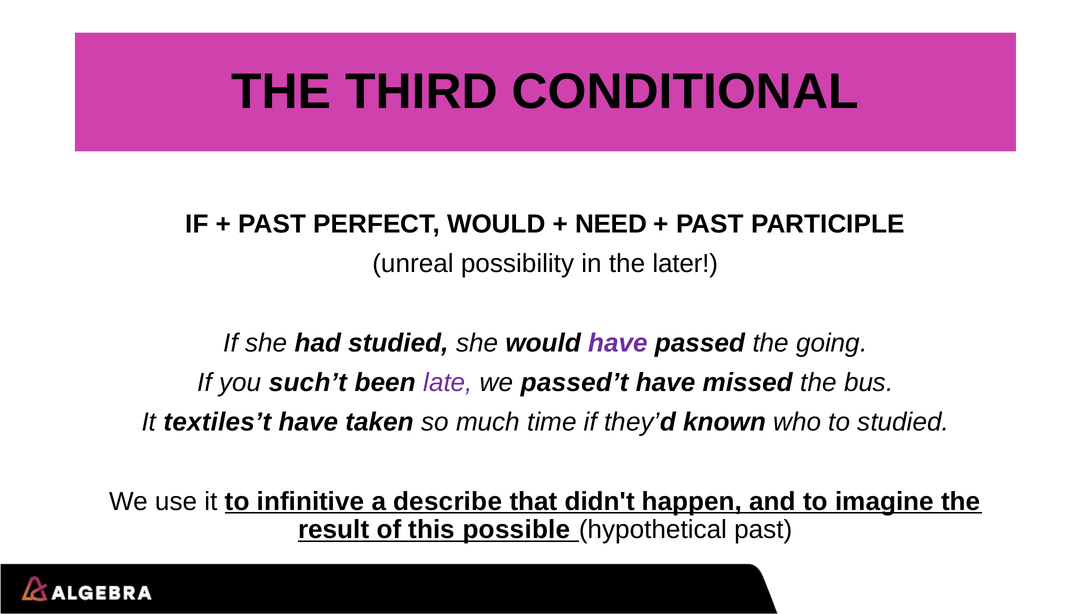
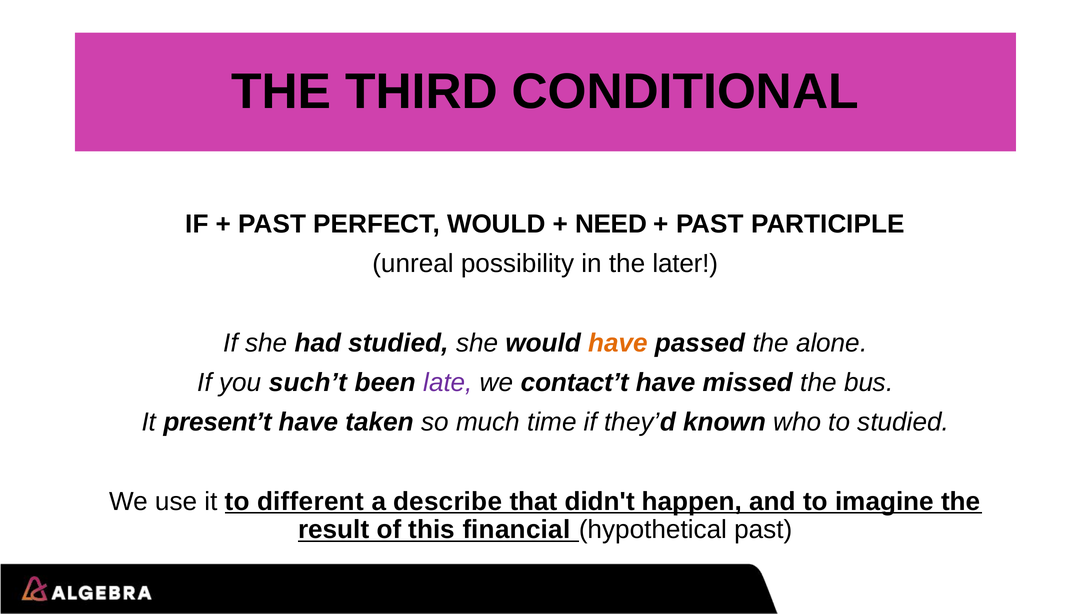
have at (618, 343) colour: purple -> orange
going: going -> alone
passed’t: passed’t -> contact’t
textiles’t: textiles’t -> present’t
infinitive: infinitive -> different
possible: possible -> financial
